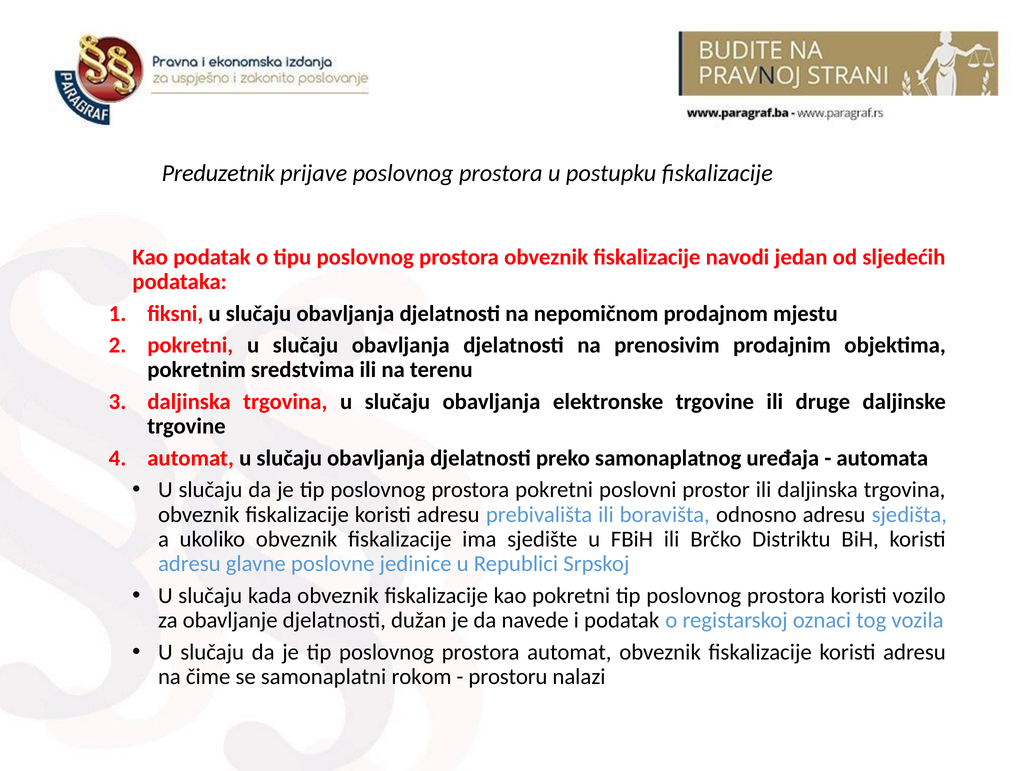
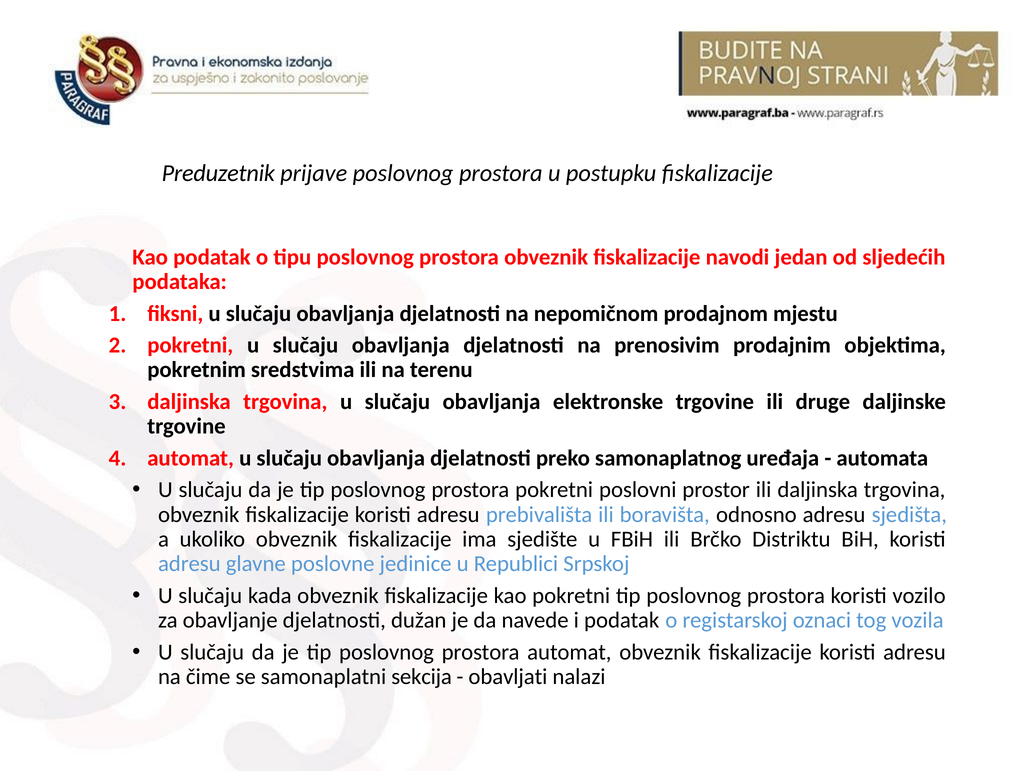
rokom: rokom -> sekcija
prostoru: prostoru -> obavljati
